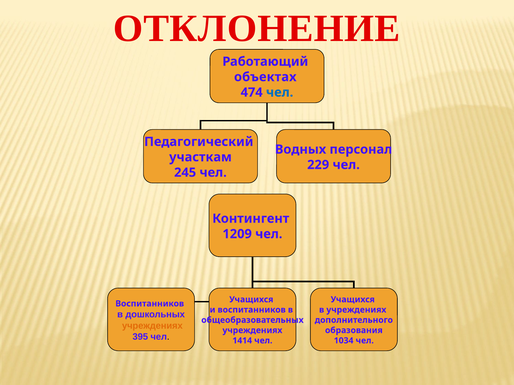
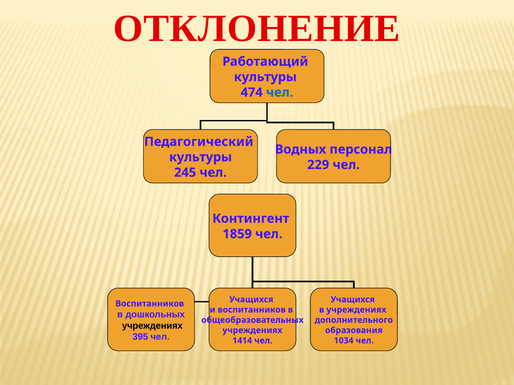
объектах at (265, 77): объектах -> культуры
участкам at (200, 157): участкам -> культуры
1209: 1209 -> 1859
учреждениях at (152, 326) colour: orange -> black
